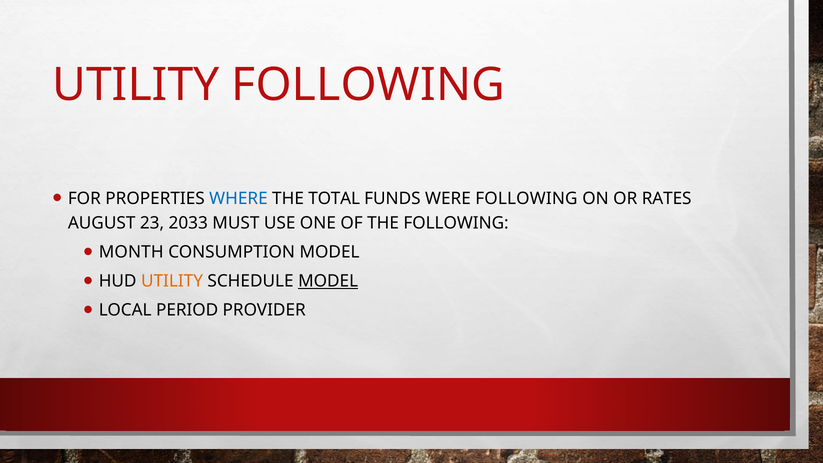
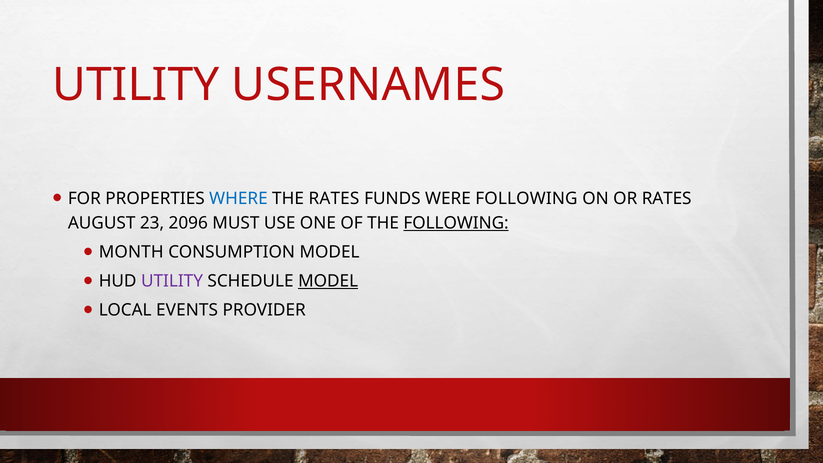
UTILITY FOLLOWING: FOLLOWING -> USERNAMES
THE TOTAL: TOTAL -> RATES
2033: 2033 -> 2096
FOLLOWING at (456, 223) underline: none -> present
UTILITY at (172, 281) colour: orange -> purple
PERIOD: PERIOD -> EVENTS
